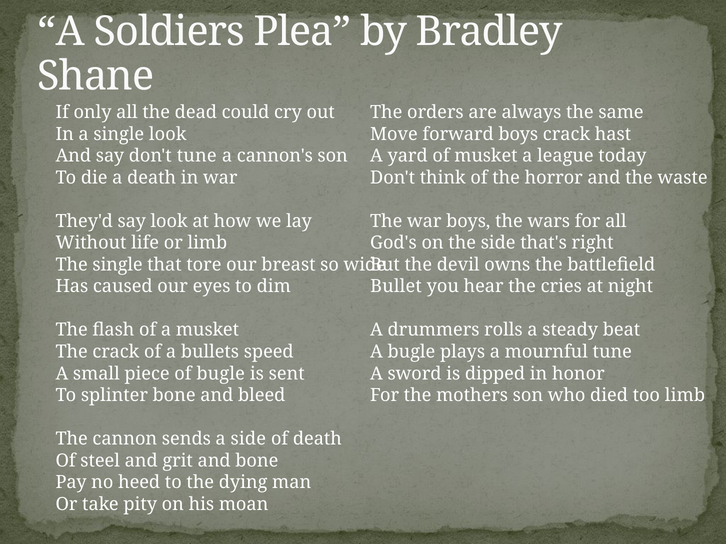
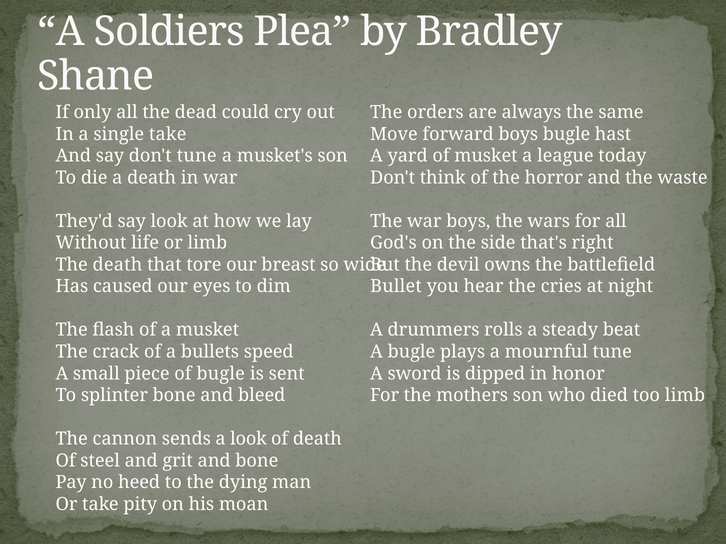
single look: look -> take
boys crack: crack -> bugle
cannon's: cannon's -> musket's
The single: single -> death
a side: side -> look
